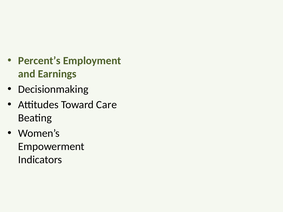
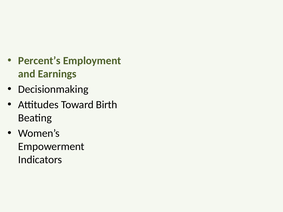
Care: Care -> Birth
